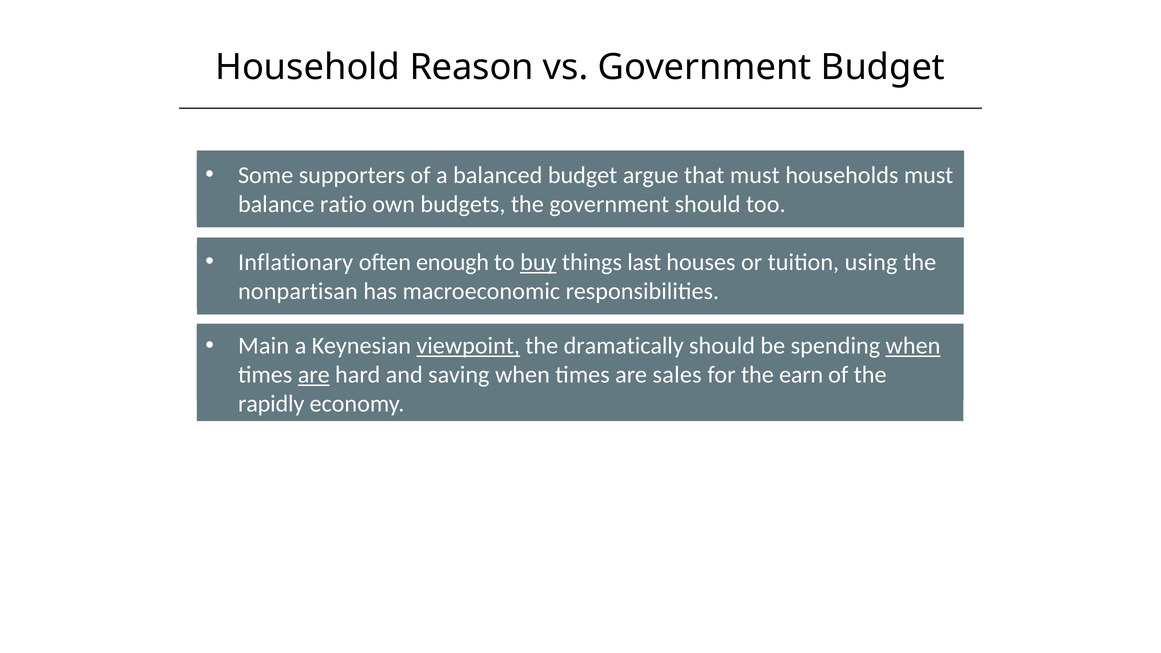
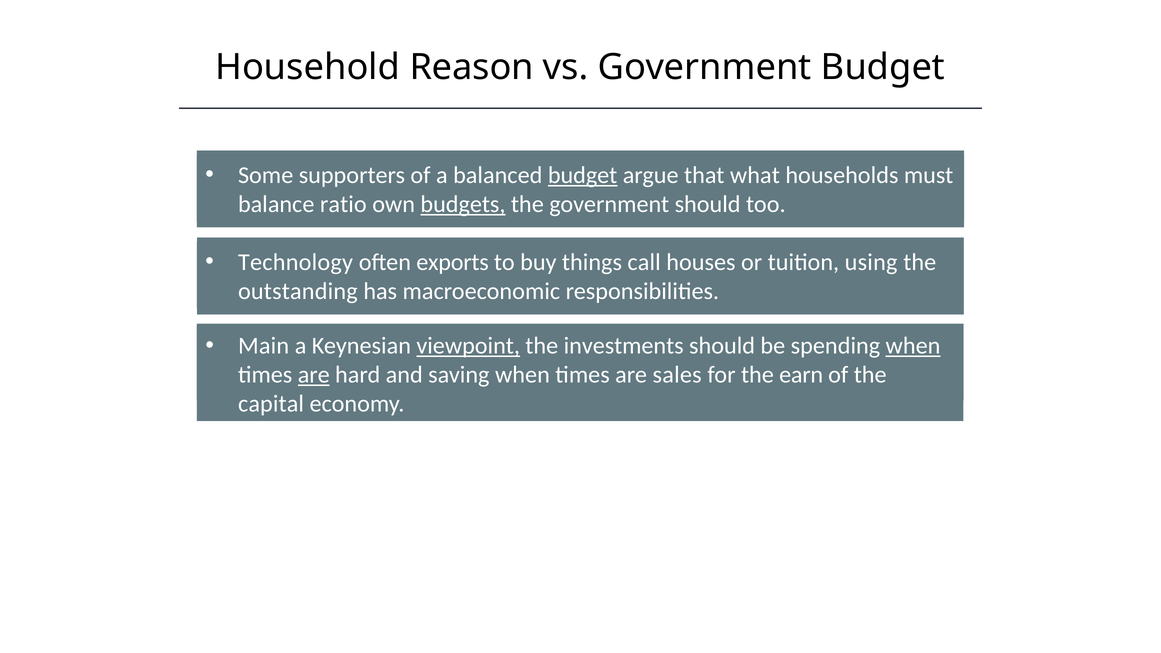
budget at (583, 175) underline: none -> present
that must: must -> what
budgets underline: none -> present
Inflationary: Inflationary -> Technology
enough: enough -> exports
buy underline: present -> none
last: last -> call
nonpartisan: nonpartisan -> outstanding
dramatically: dramatically -> investments
rapidly: rapidly -> capital
